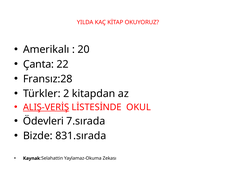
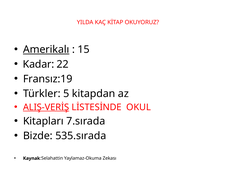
Amerikalı underline: none -> present
20: 20 -> 15
Çanta: Çanta -> Kadar
Fransız:28: Fransız:28 -> Fransız:19
2: 2 -> 5
Ödevleri: Ödevleri -> Kitapları
831.sırada: 831.sırada -> 535.sırada
